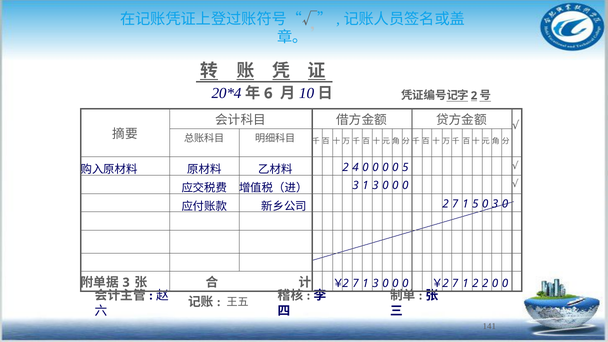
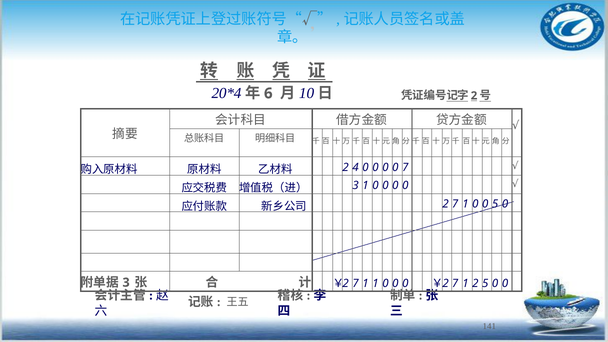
0 5: 5 -> 7
3 1 3: 3 -> 0
7 1 5: 5 -> 0
0 3: 3 -> 5
7 1 3: 3 -> 1
2 2: 2 -> 5
